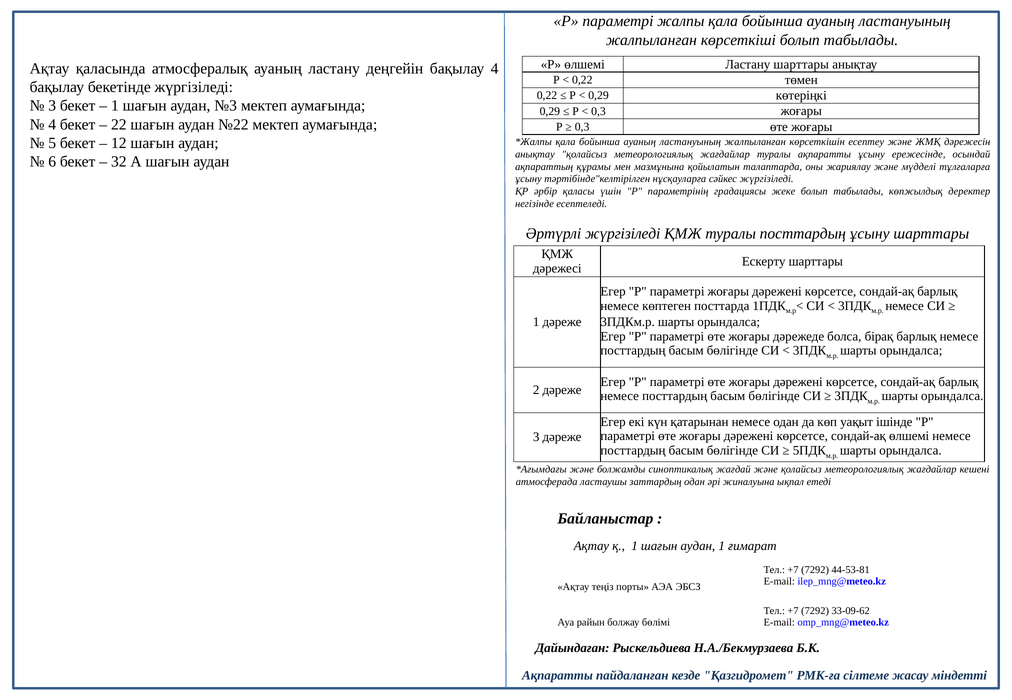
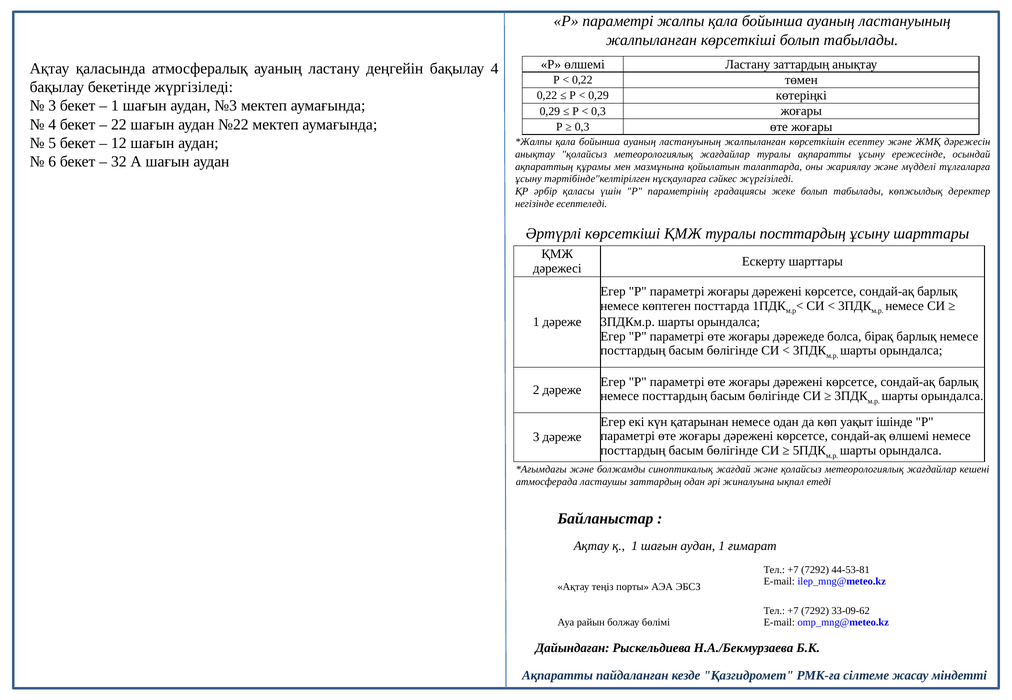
Ластану шарттары: шарттары -> заттардың
Әртүрлі жүргізіледі: жүргізіледі -> көрсеткіші
